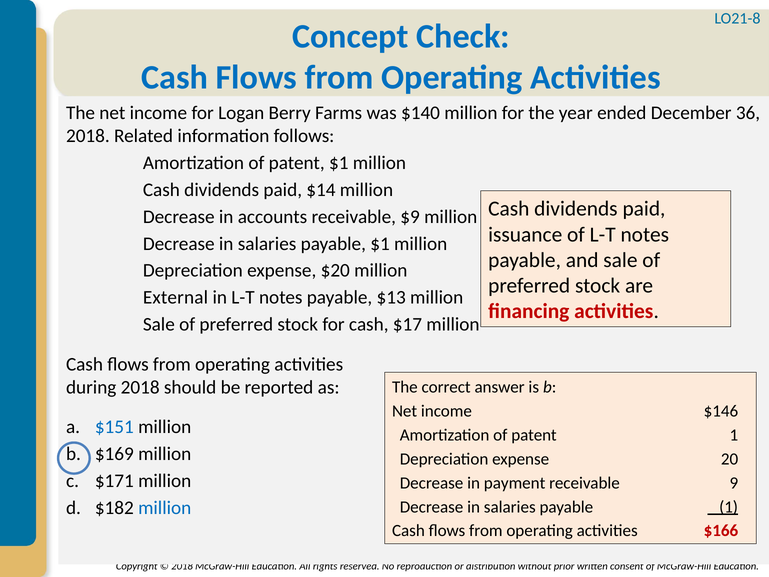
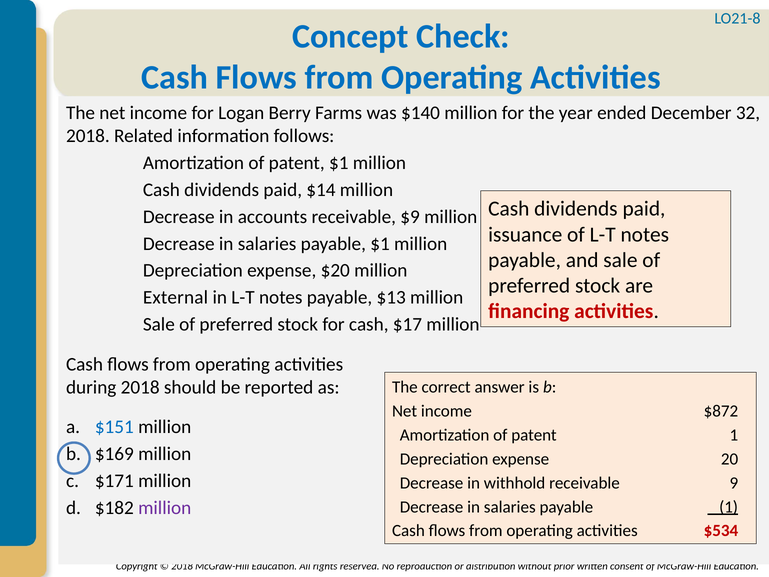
36: 36 -> 32
$146: $146 -> $872
payment: payment -> withhold
million at (165, 508) colour: blue -> purple
$166: $166 -> $534
